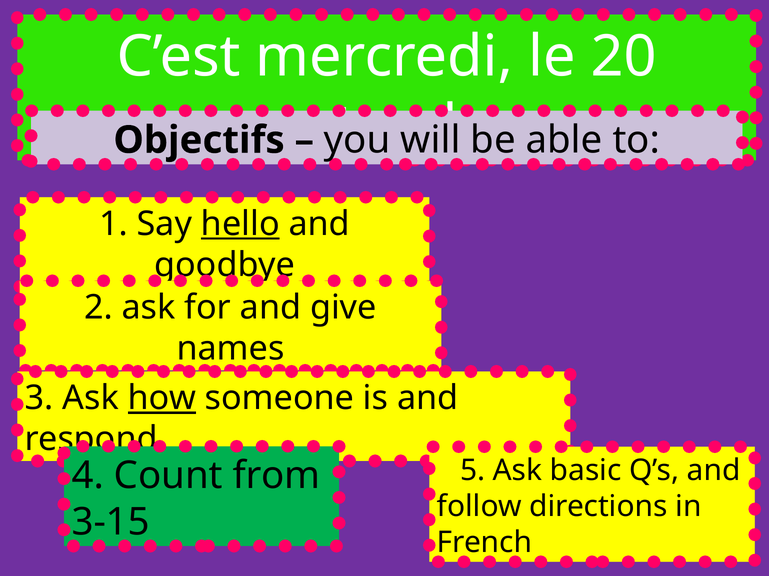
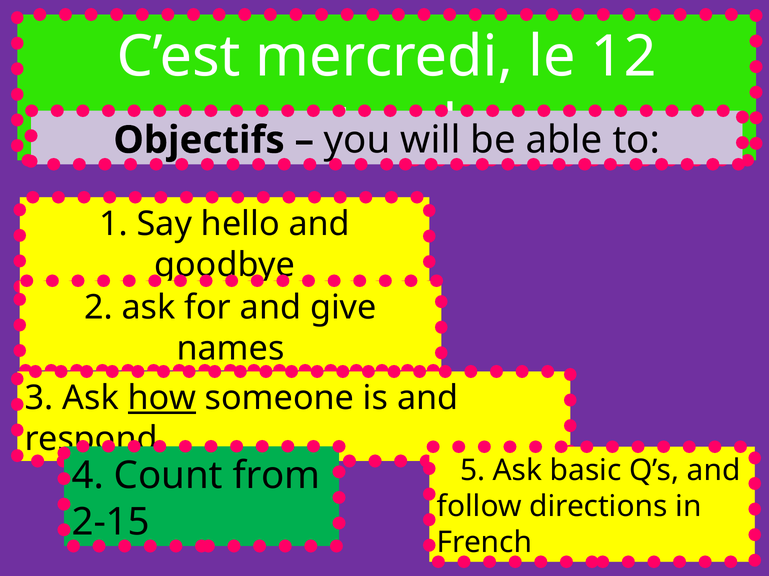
20: 20 -> 12
hello underline: present -> none
3-15: 3-15 -> 2-15
